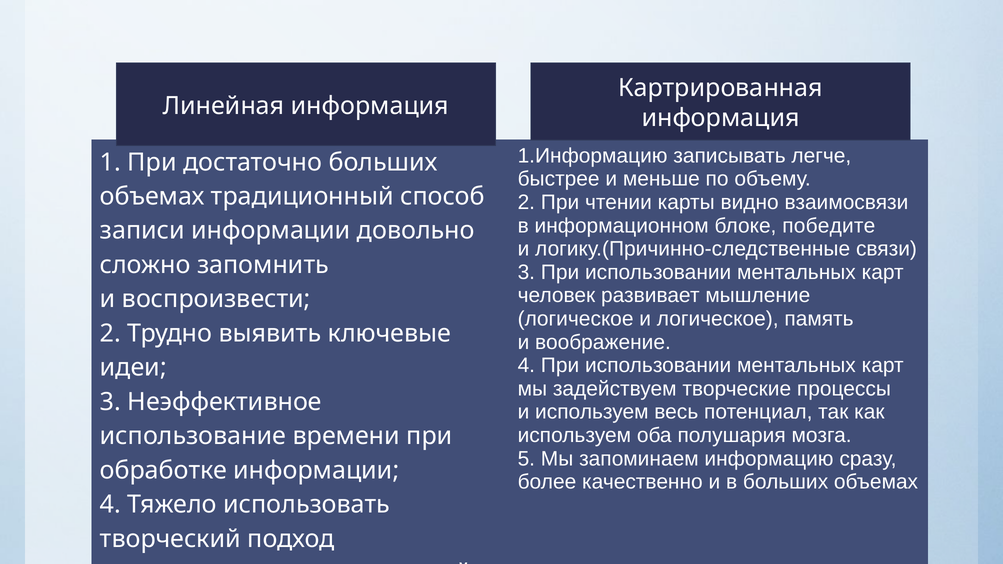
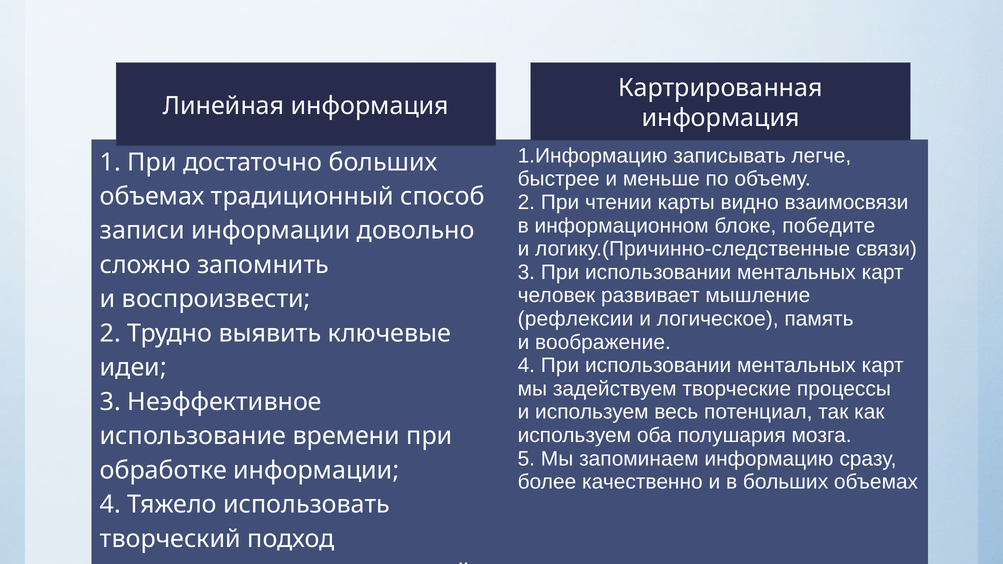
логическое at (576, 319): логическое -> рефлексии
